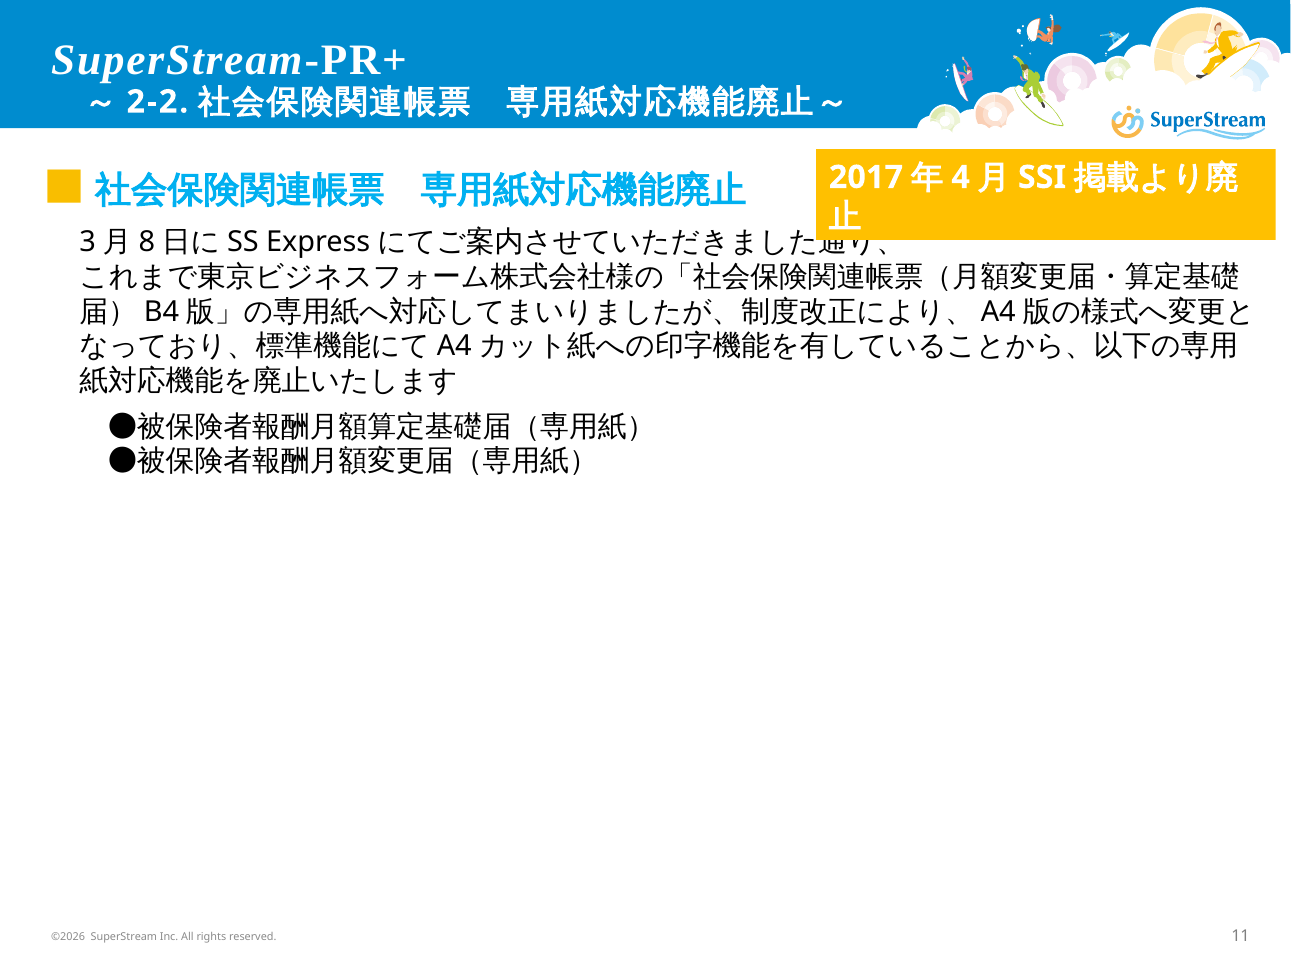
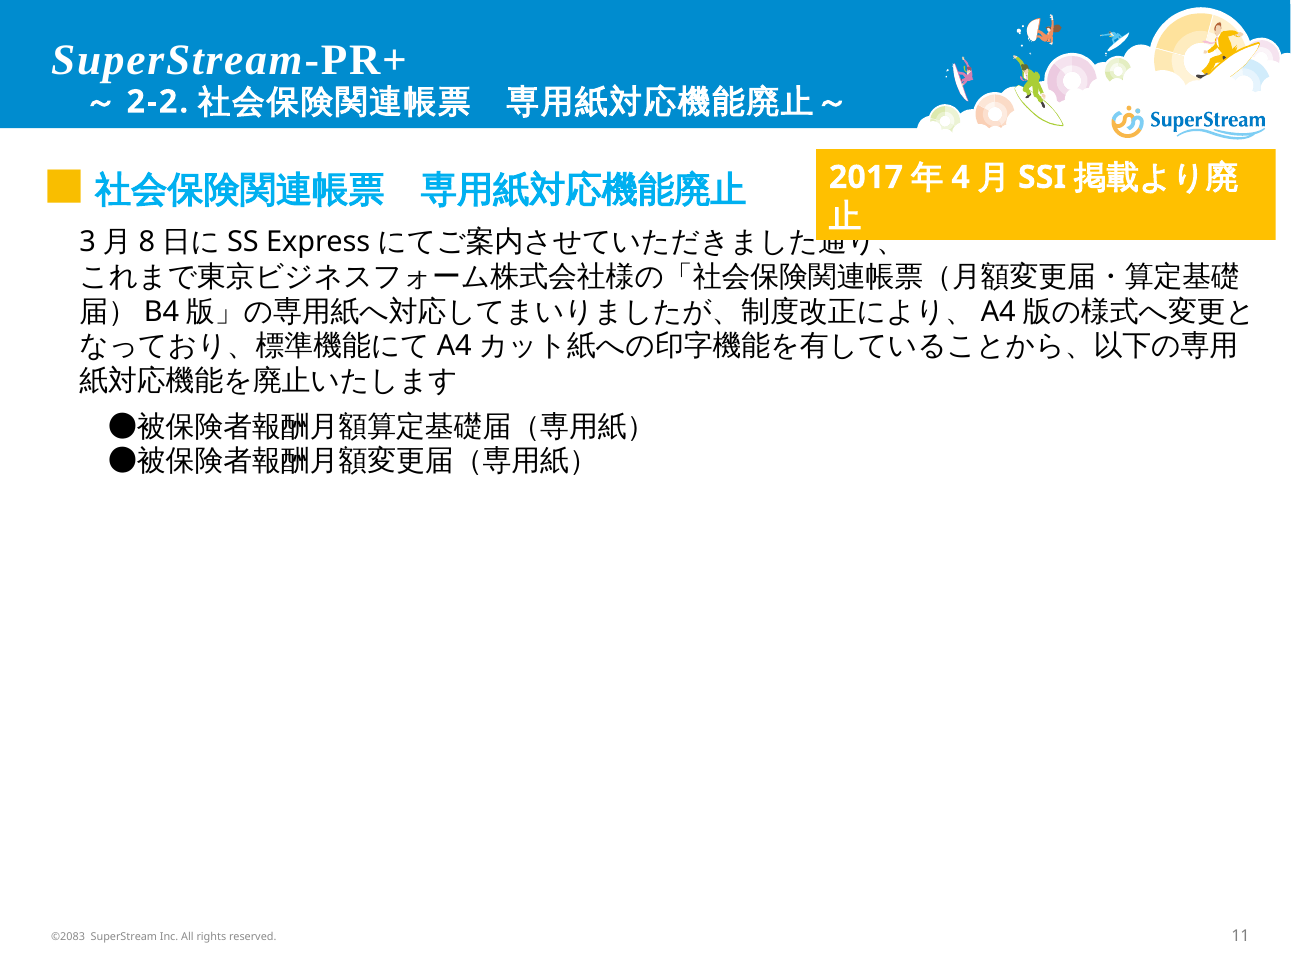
©2026: ©2026 -> ©2083
